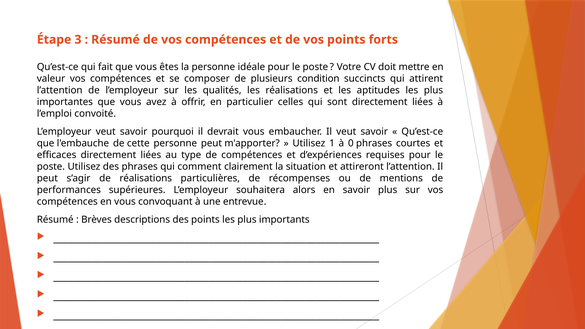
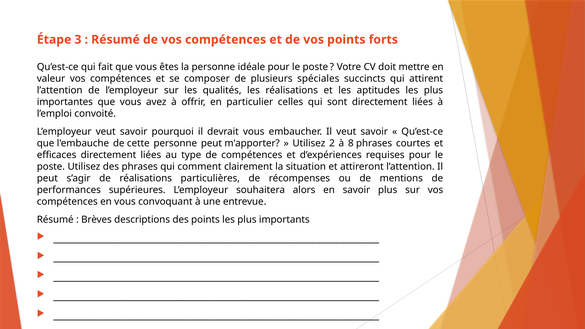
condition: condition -> spéciales
1: 1 -> 2
0: 0 -> 8
